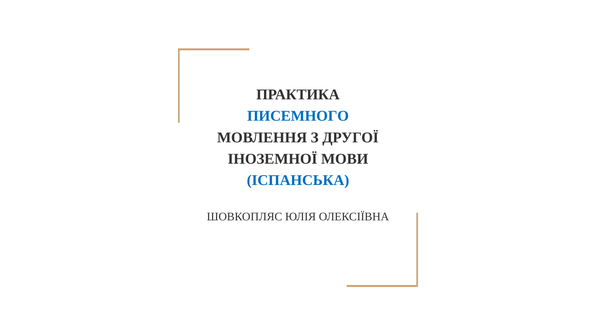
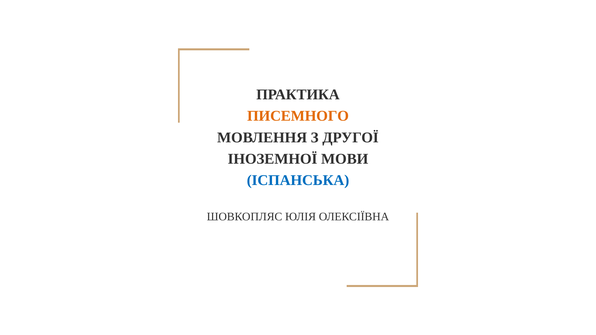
ПИСЕМНОГО colour: blue -> orange
